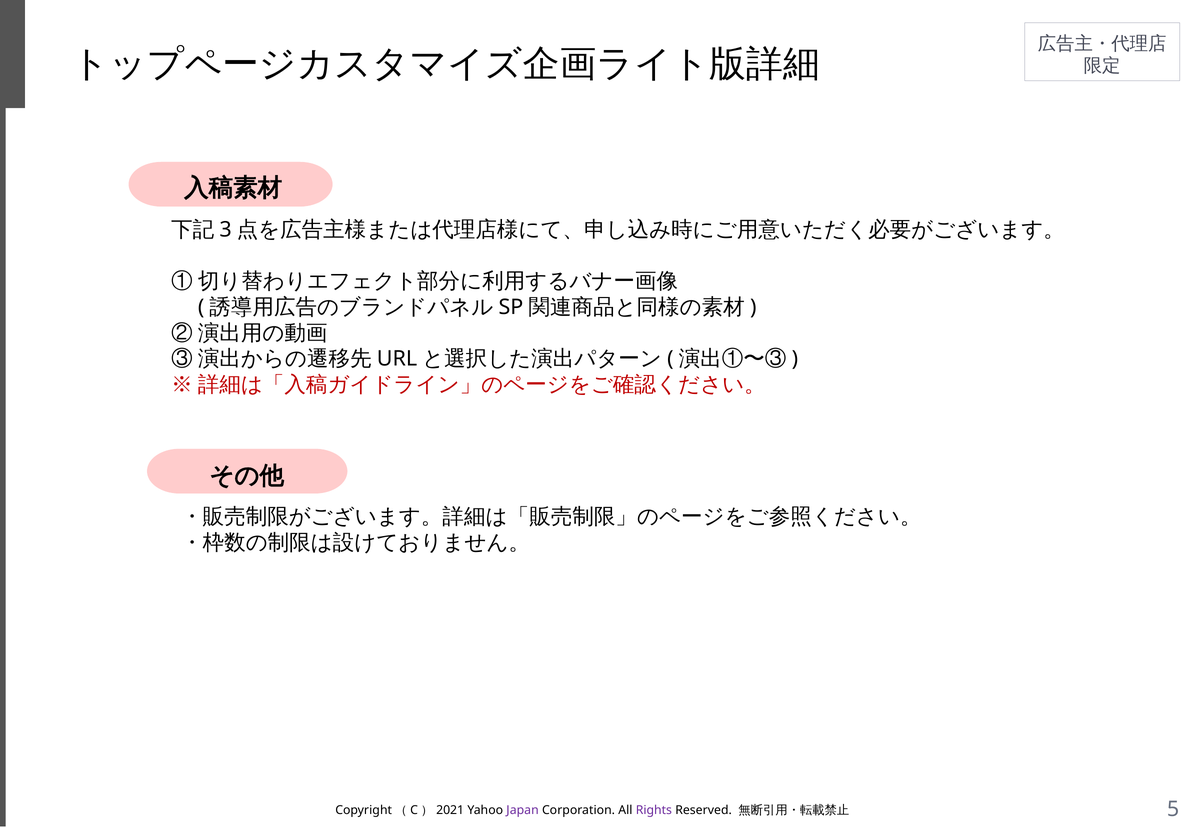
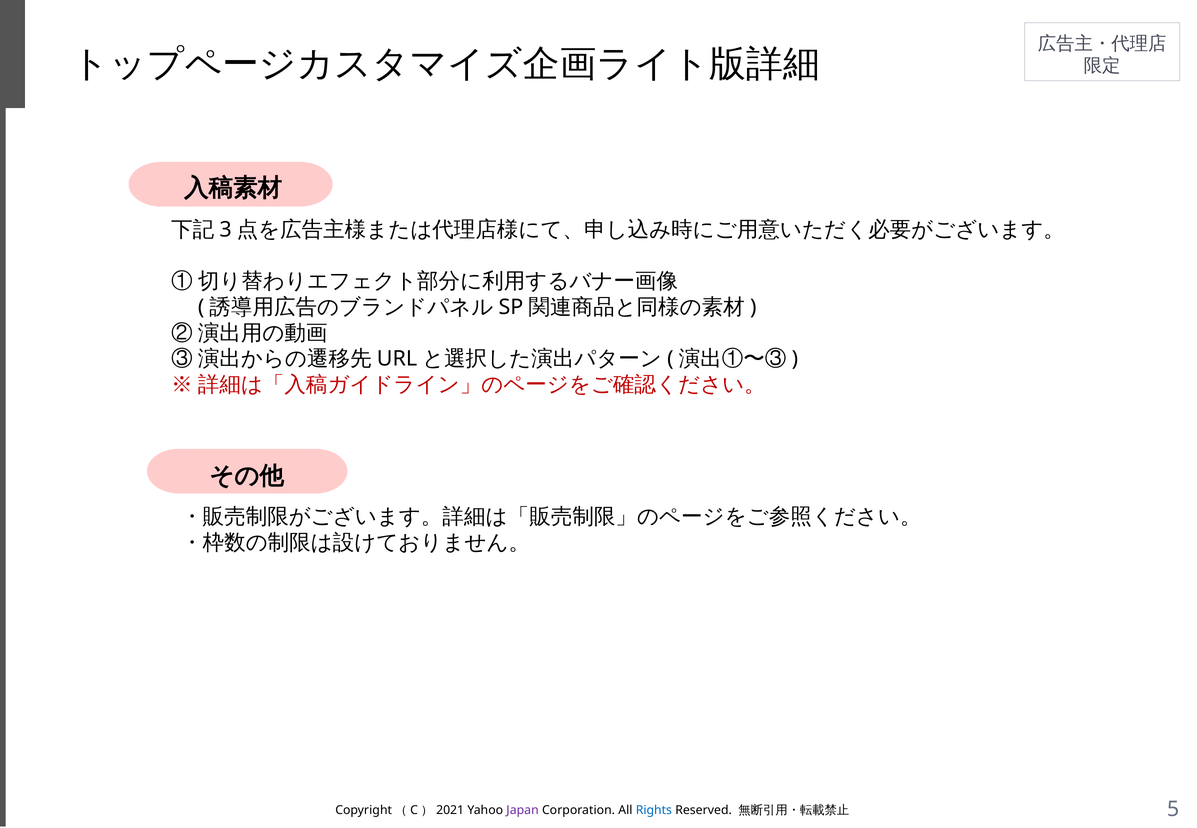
Rights colour: purple -> blue
